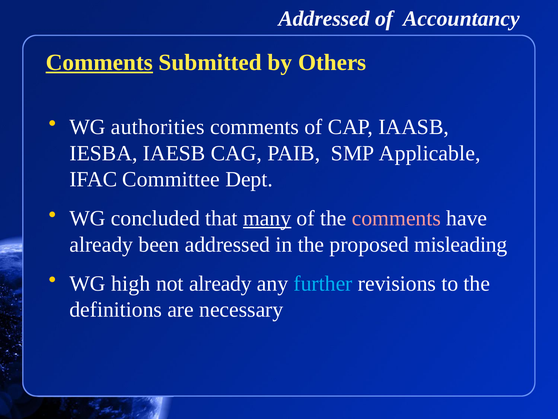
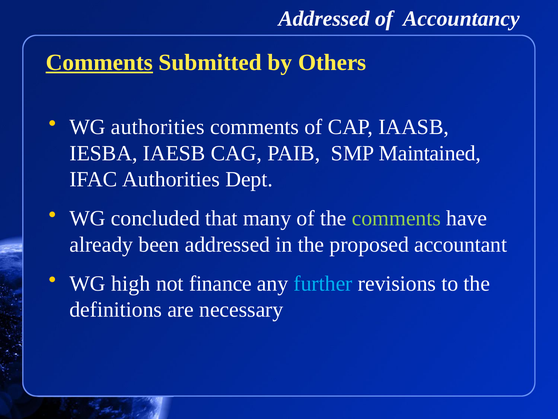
Applicable: Applicable -> Maintained
IFAC Committee: Committee -> Authorities
many underline: present -> none
comments at (396, 218) colour: pink -> light green
misleading: misleading -> accountant
not already: already -> finance
